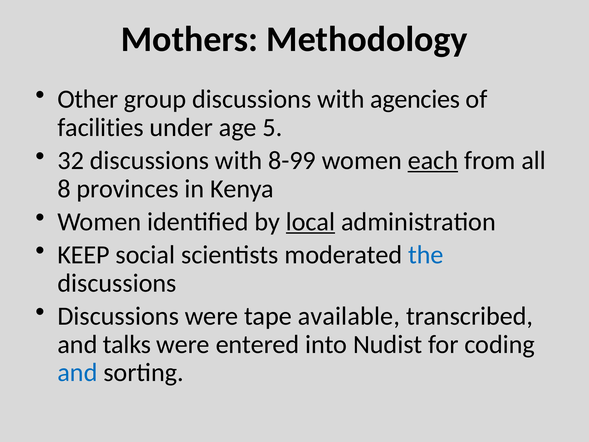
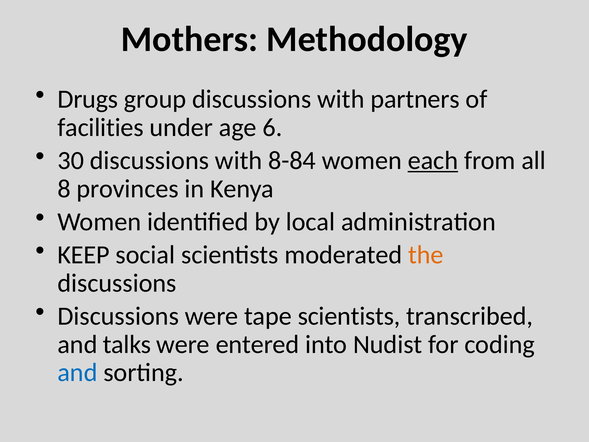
Other: Other -> Drugs
agencies: agencies -> partners
5: 5 -> 6
32: 32 -> 30
8-99: 8-99 -> 8-84
local underline: present -> none
the colour: blue -> orange
tape available: available -> scientists
